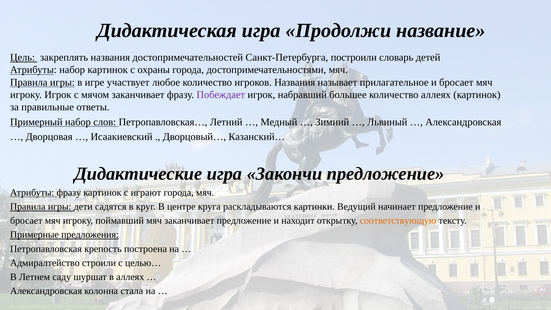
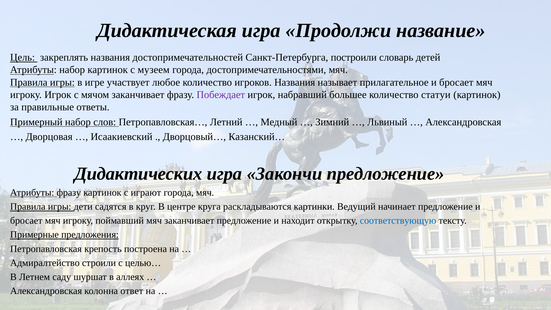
охраны: охраны -> музеем
количество аллеях: аллеях -> статуи
Дидактические: Дидактические -> Дидактических
соответствующую colour: orange -> blue
стала: стала -> ответ
